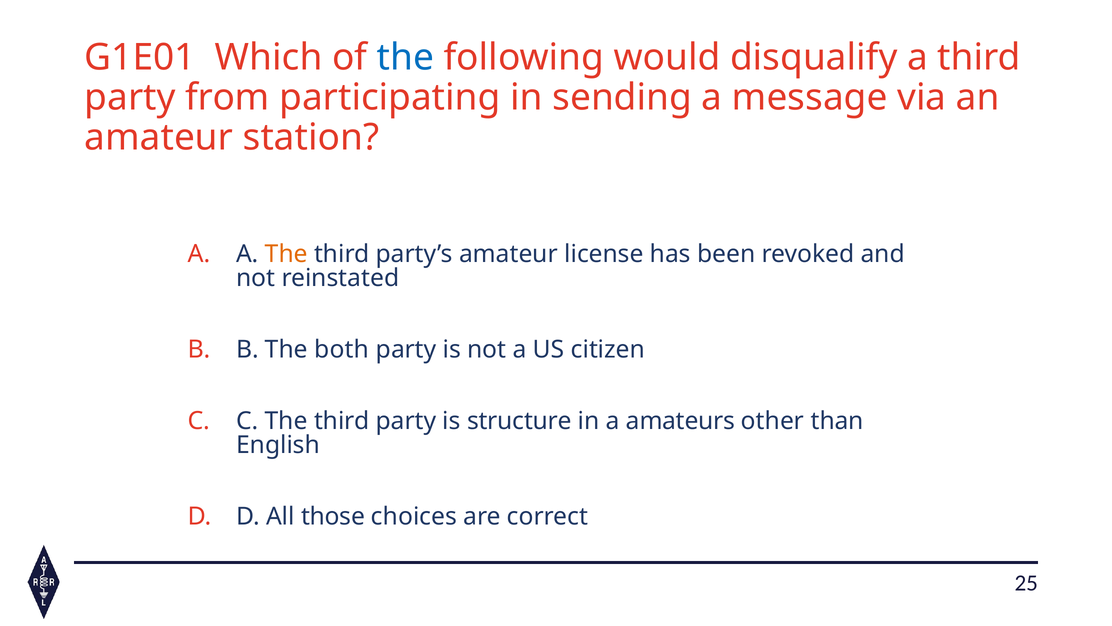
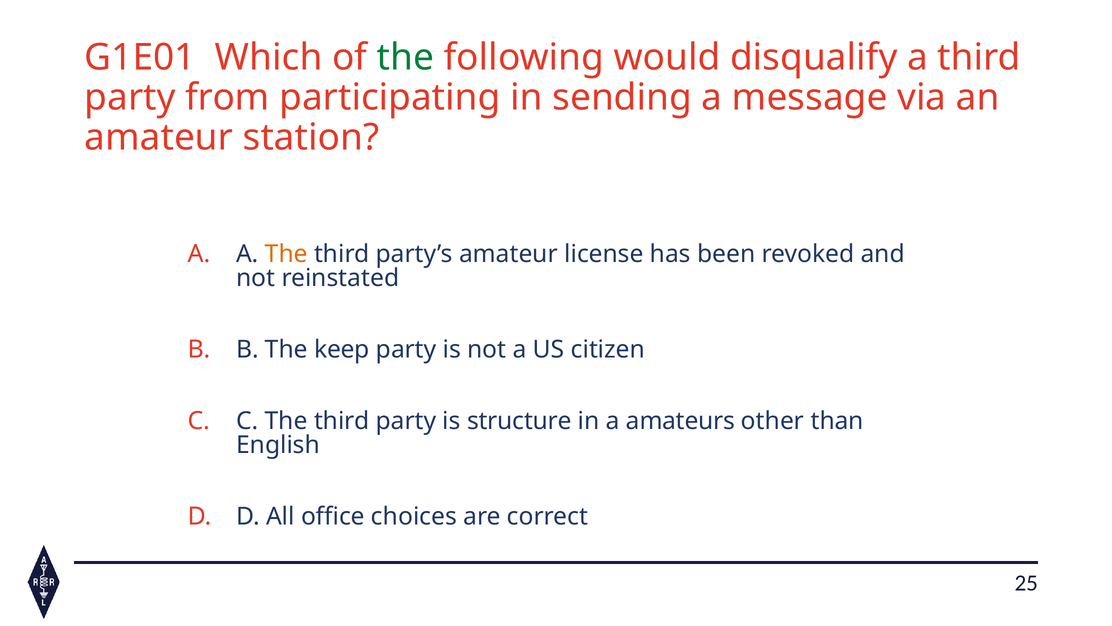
the at (405, 58) colour: blue -> green
both: both -> keep
those: those -> office
